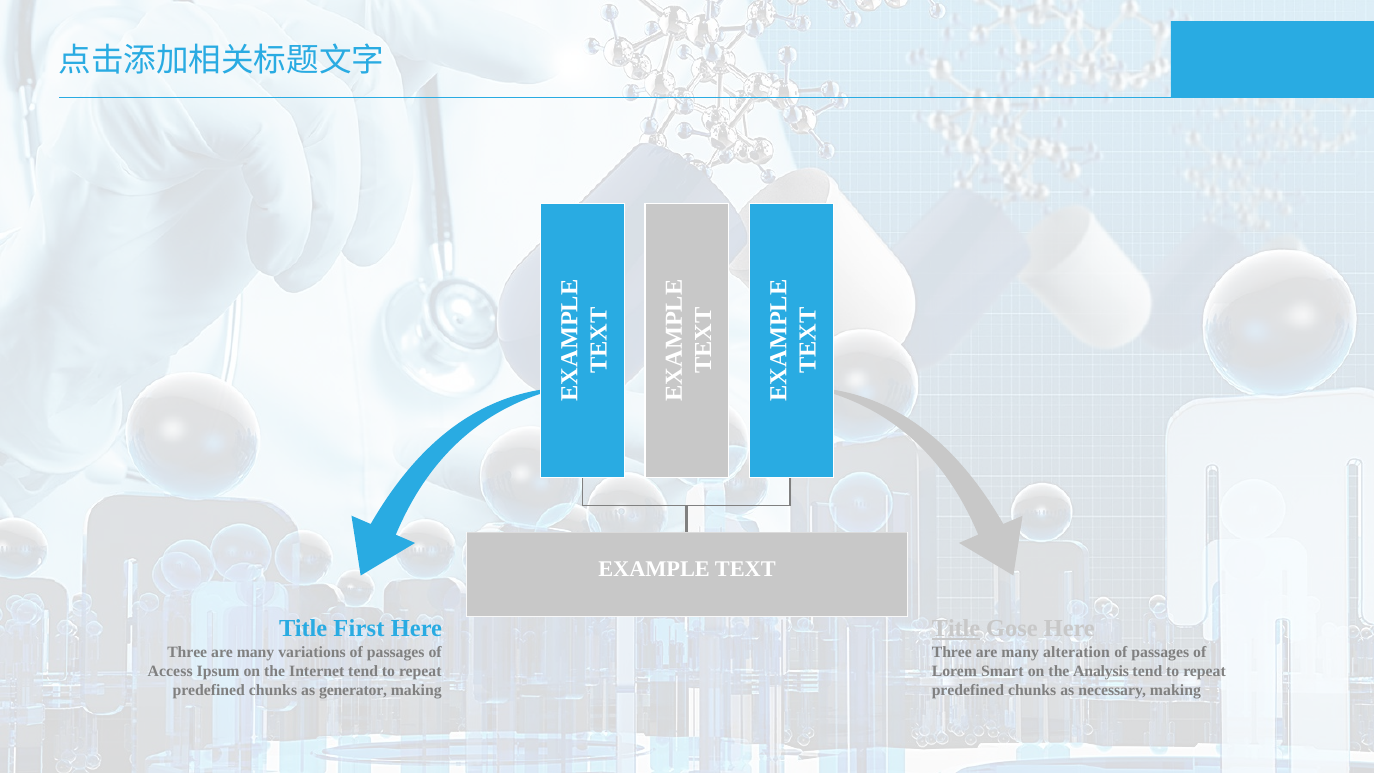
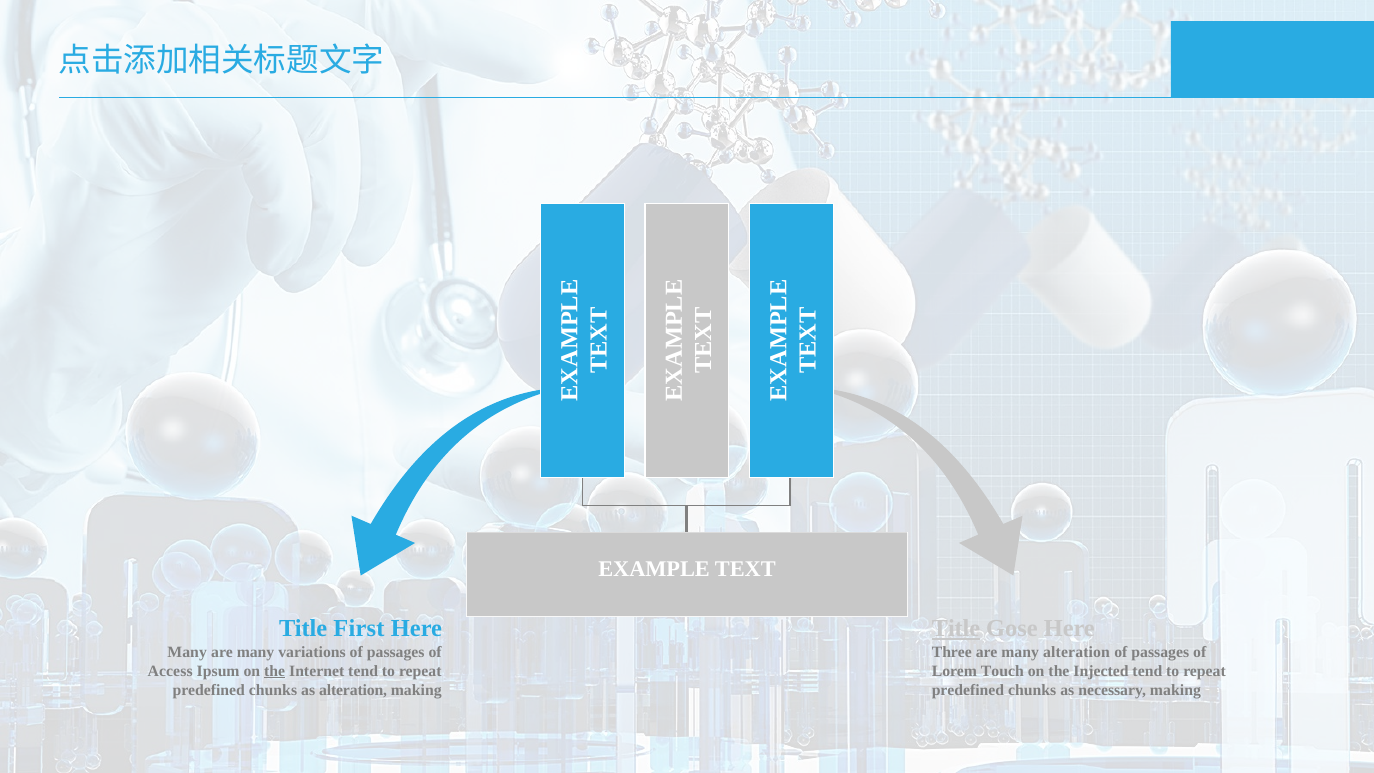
Three at (187, 652): Three -> Many
the at (275, 671) underline: none -> present
Smart: Smart -> Touch
Analysis: Analysis -> Injected
as generator: generator -> alteration
